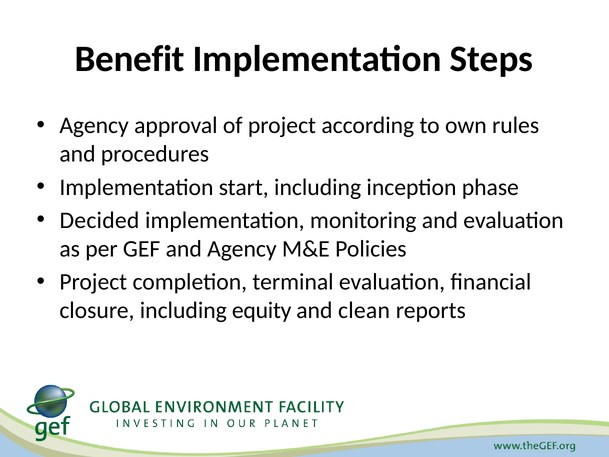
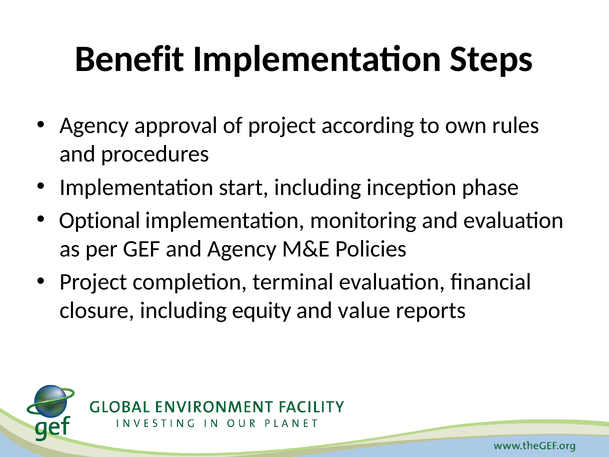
Decided: Decided -> Optional
clean: clean -> value
